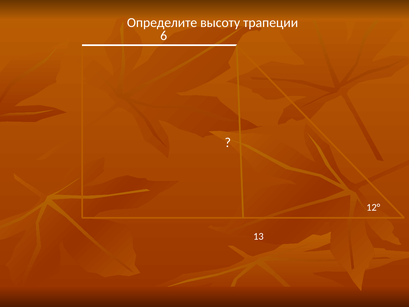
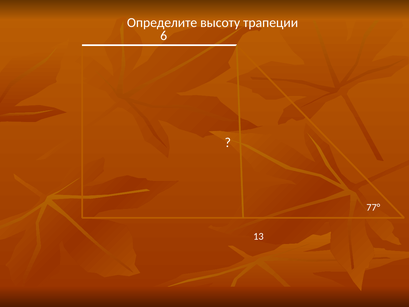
12°: 12° -> 77°
